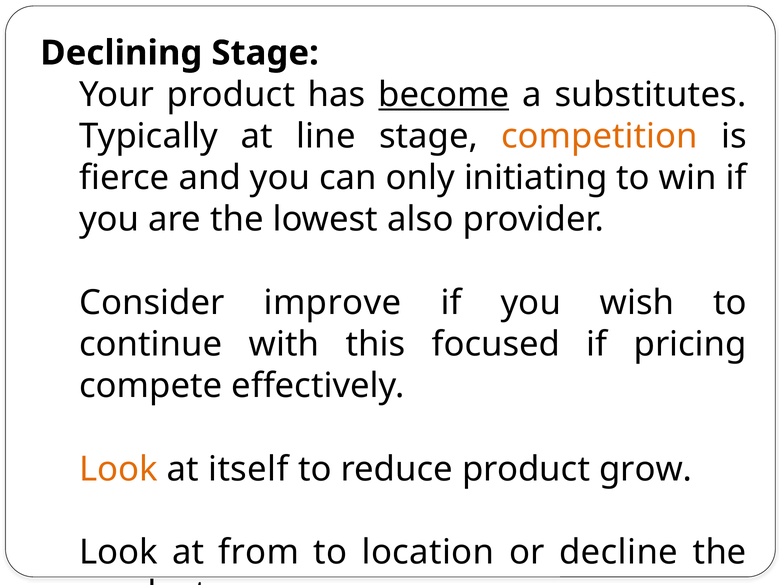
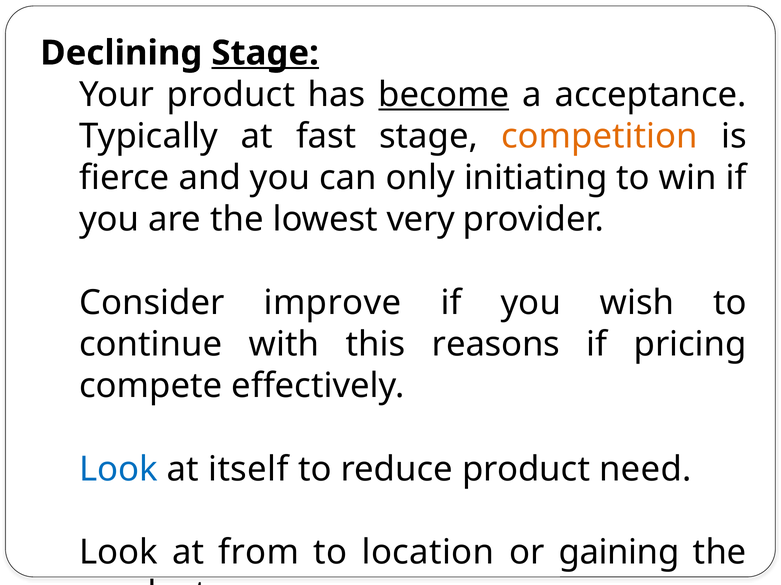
Stage at (265, 53) underline: none -> present
substitutes: substitutes -> acceptance
line: line -> fast
also: also -> very
focused: focused -> reasons
Look at (119, 470) colour: orange -> blue
grow: grow -> need
decline: decline -> gaining
